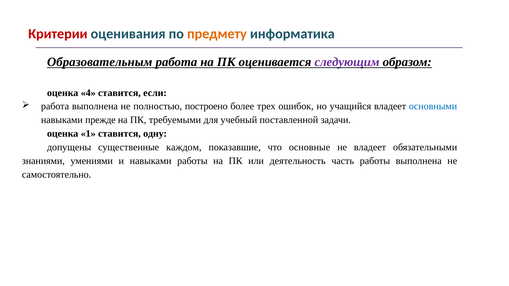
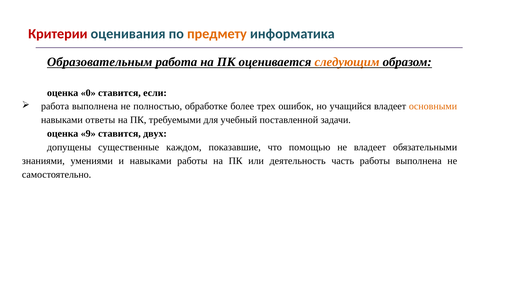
следующим colour: purple -> orange
4: 4 -> 0
построено: построено -> обработке
основными colour: blue -> orange
прежде: прежде -> ответы
1: 1 -> 9
одну: одну -> двух
основные: основные -> помощью
